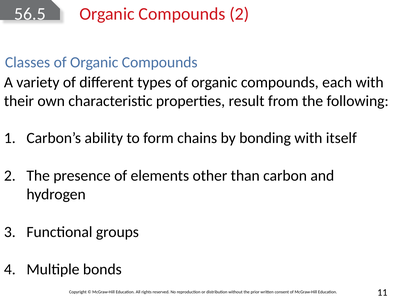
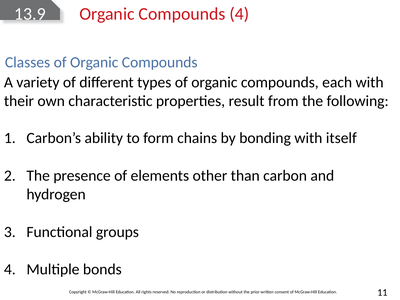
56.5: 56.5 -> 13.9
Compounds 2: 2 -> 4
